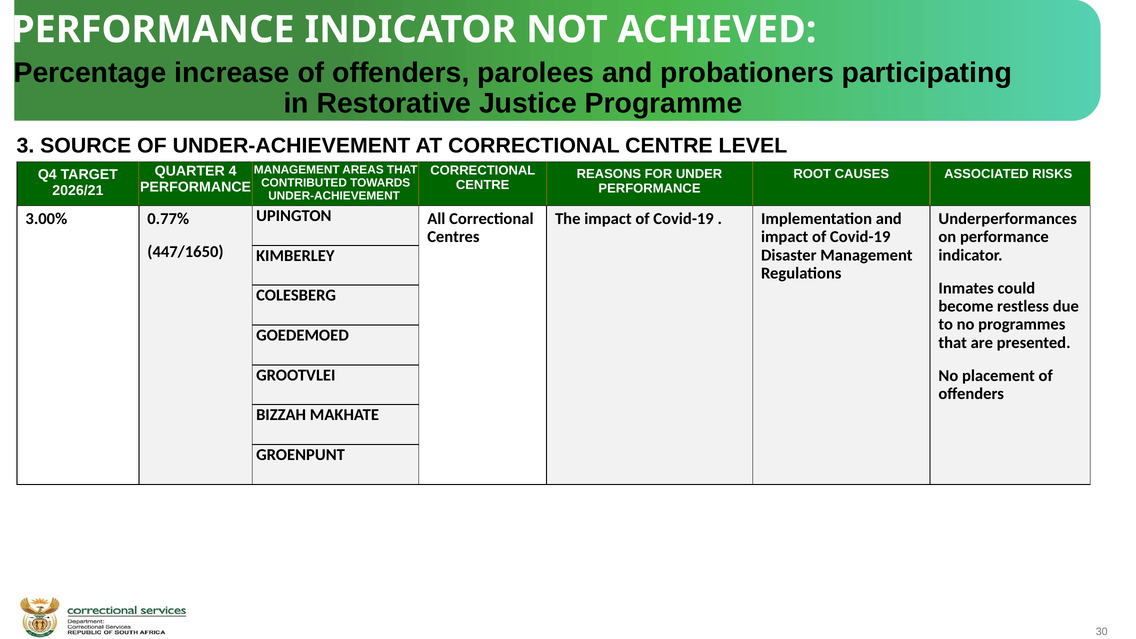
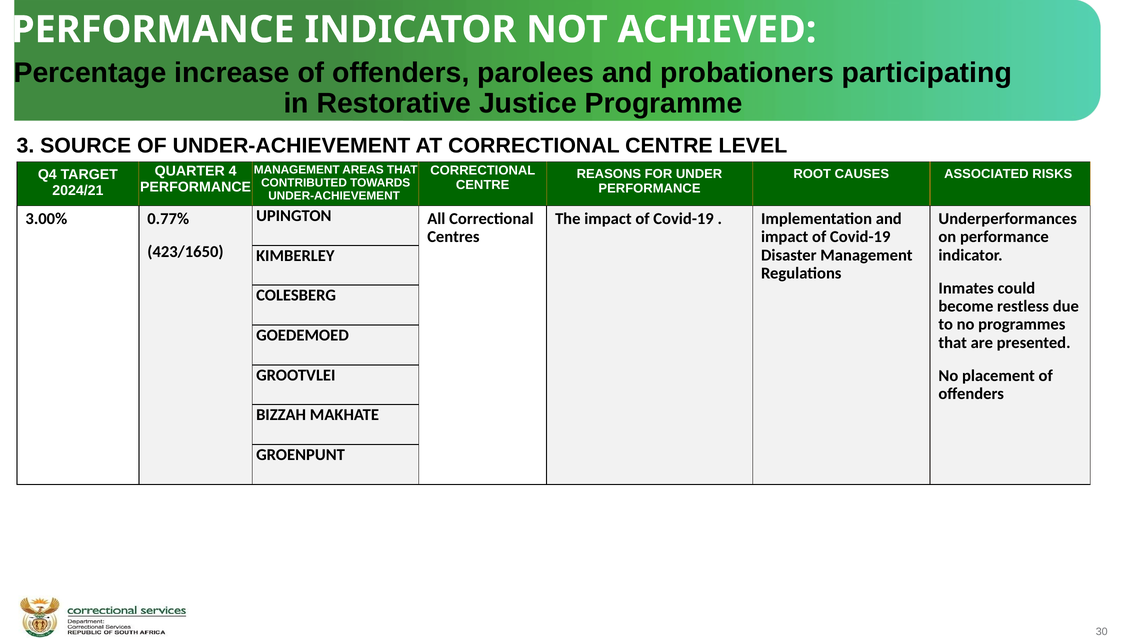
2026/21: 2026/21 -> 2024/21
447/1650: 447/1650 -> 423/1650
